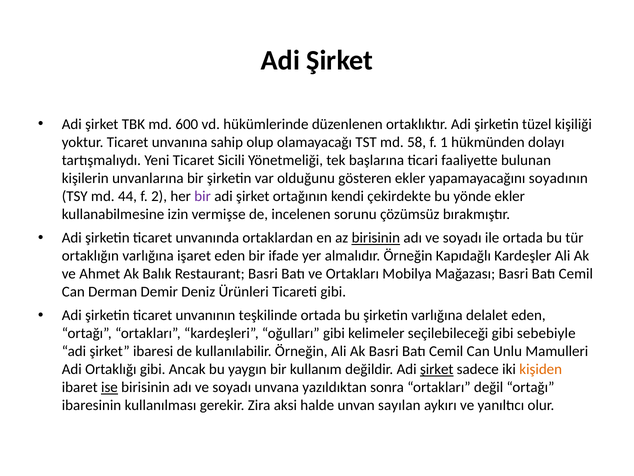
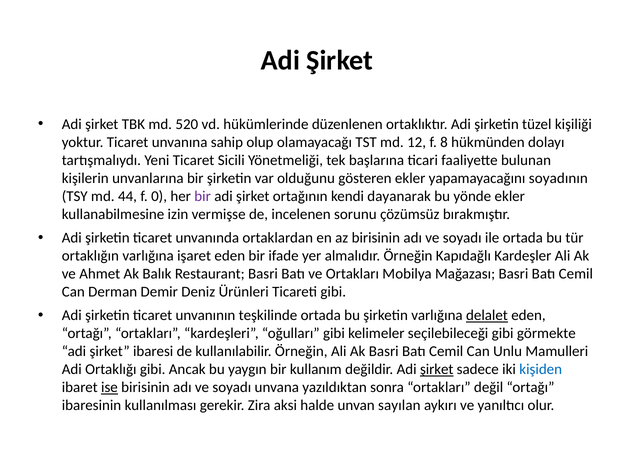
600: 600 -> 520
58: 58 -> 12
1: 1 -> 8
2: 2 -> 0
çekirdekte: çekirdekte -> dayanarak
birisinin at (376, 238) underline: present -> none
delalet underline: none -> present
sebebiyle: sebebiyle -> görmekte
kişiden colour: orange -> blue
